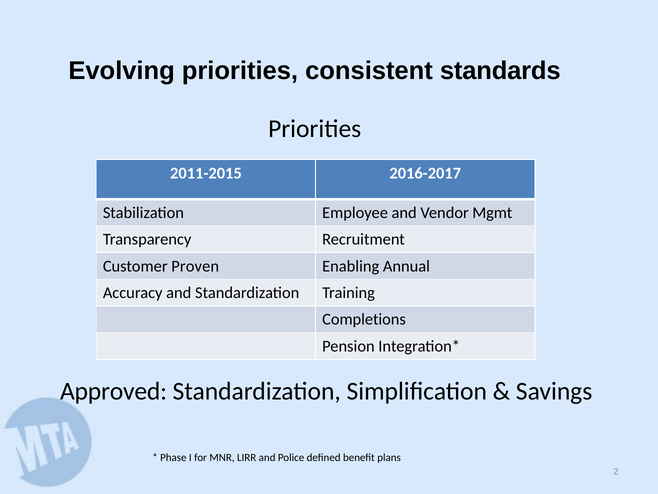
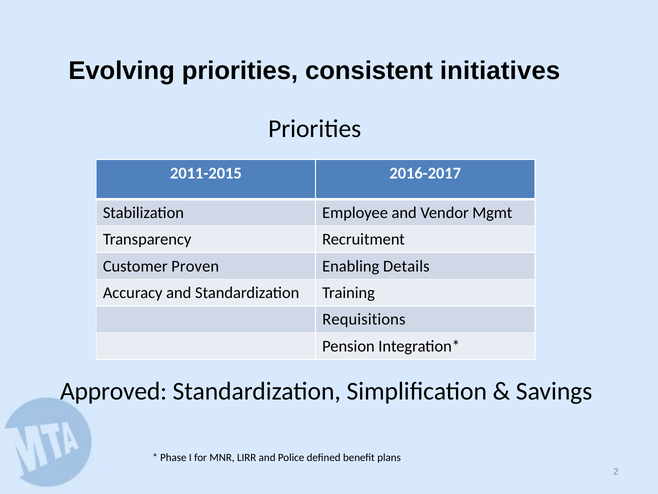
standards: standards -> initiatives
Annual: Annual -> Details
Completions: Completions -> Requisitions
